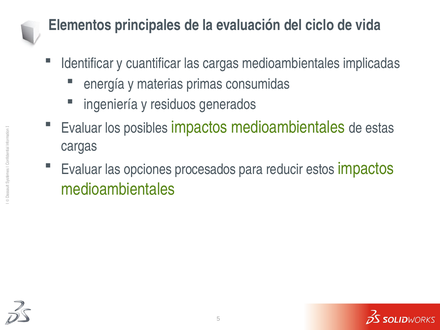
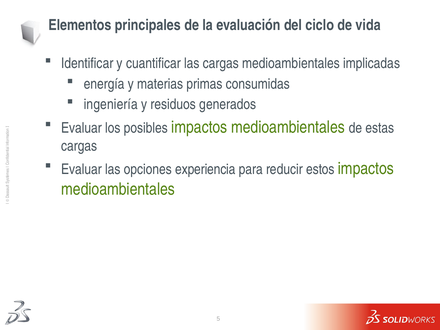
procesados: procesados -> experiencia
